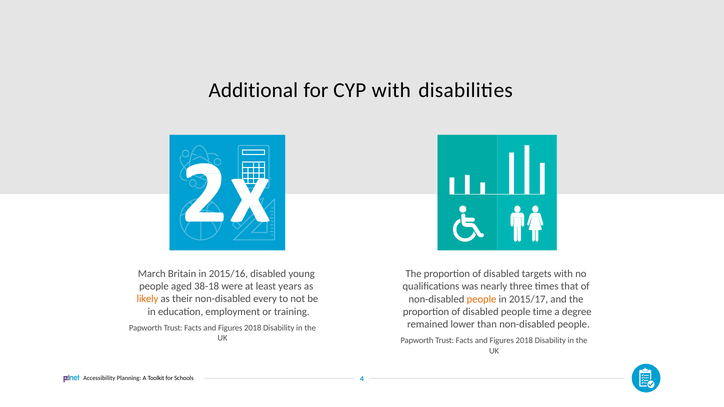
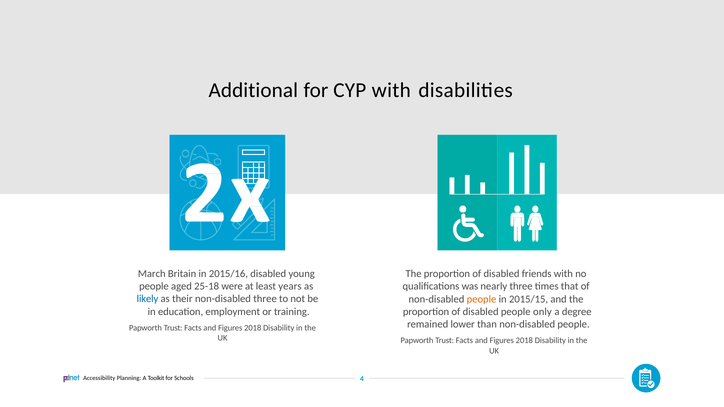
targets: targets -> friends
38-18: 38-18 -> 25-18
likely colour: orange -> blue
non-disabled every: every -> three
2015/17: 2015/17 -> 2015/15
time: time -> only
